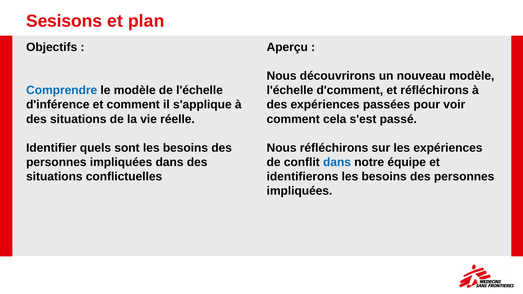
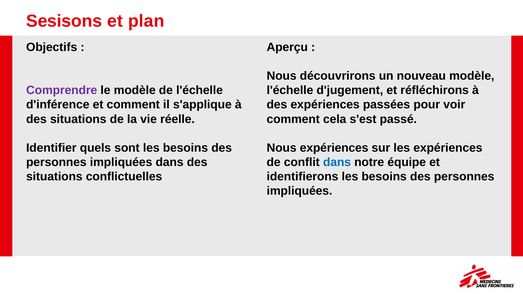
Comprendre colour: blue -> purple
d'comment: d'comment -> d'jugement
Nous réfléchirons: réfléchirons -> expériences
